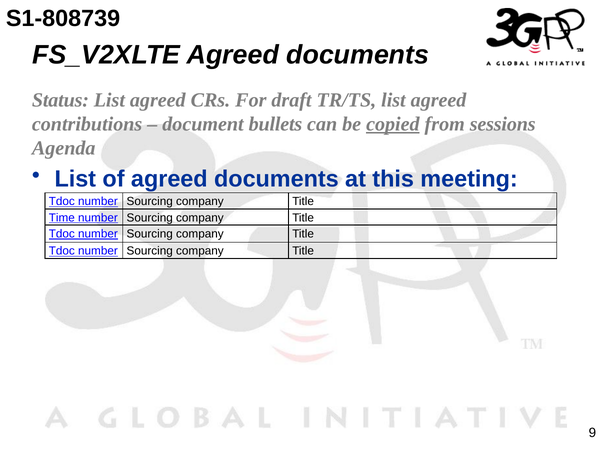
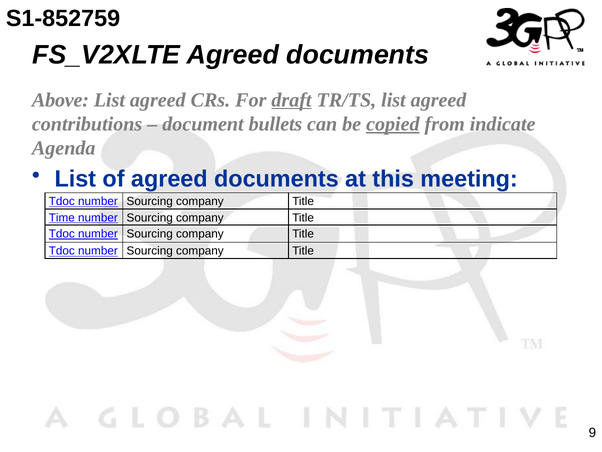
S1-808739: S1-808739 -> S1-852759
Status: Status -> Above
draft underline: none -> present
sessions: sessions -> indicate
